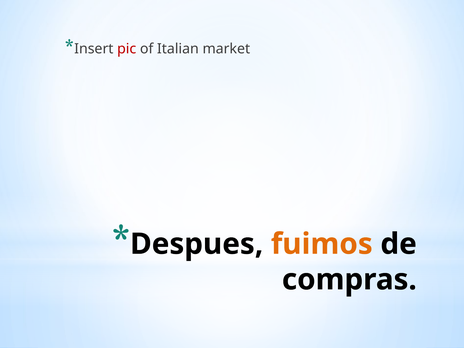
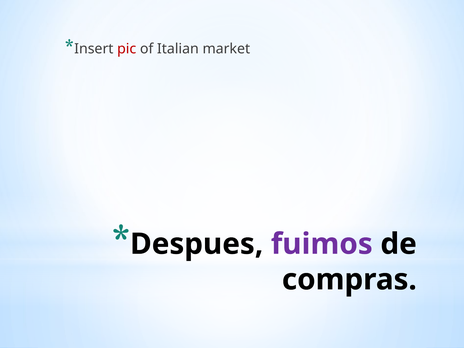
fuimos colour: orange -> purple
